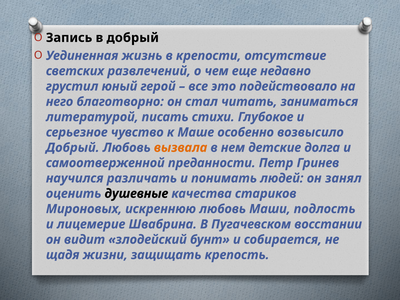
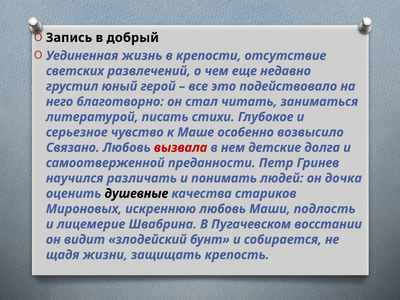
Добрый at (73, 148): Добрый -> Связано
вызвала colour: orange -> red
занял: занял -> дочка
